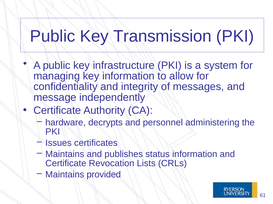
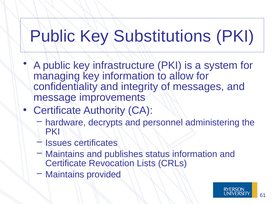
Transmission: Transmission -> Substitutions
independently: independently -> improvements
